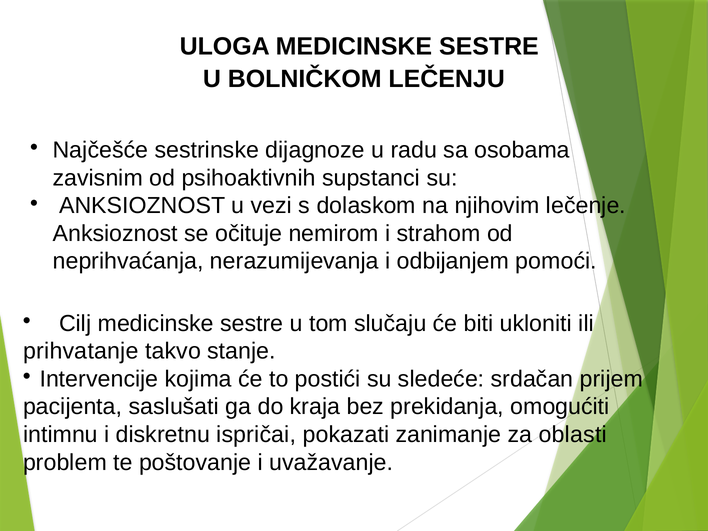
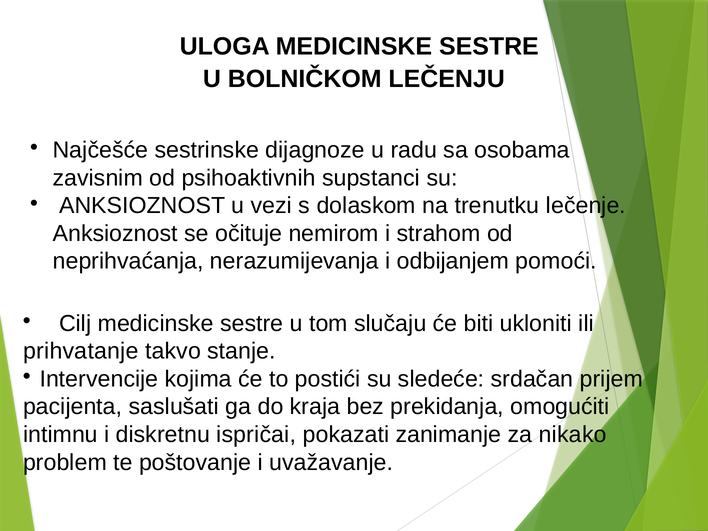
njihovim: njihovim -> trenutku
oblasti: oblasti -> nikako
